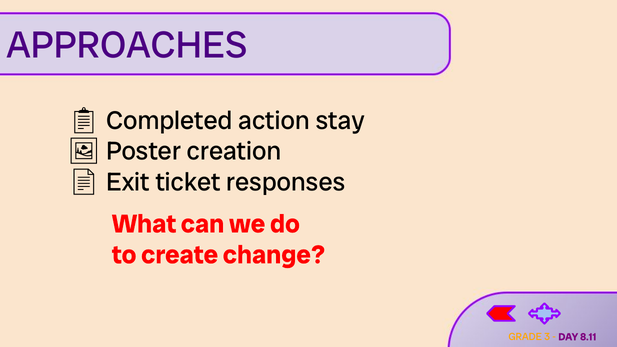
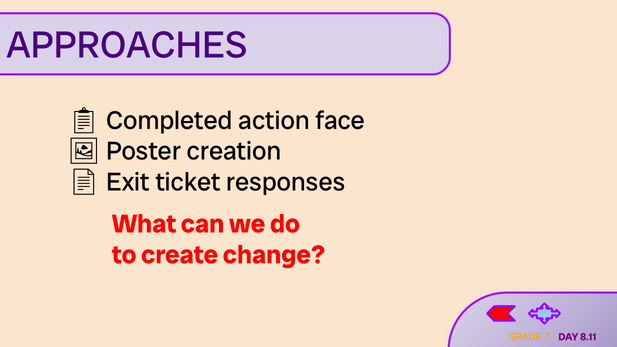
stay: stay -> face
3: 3 -> 7
